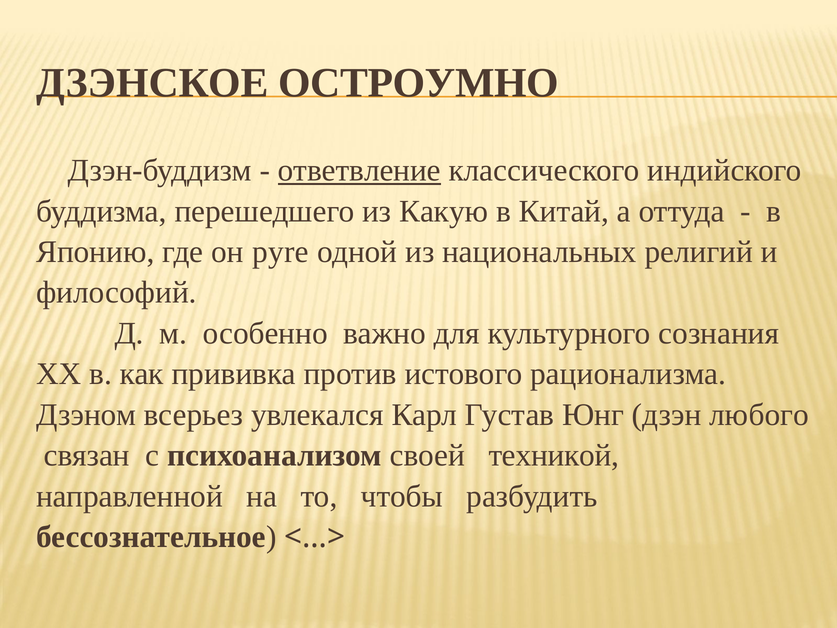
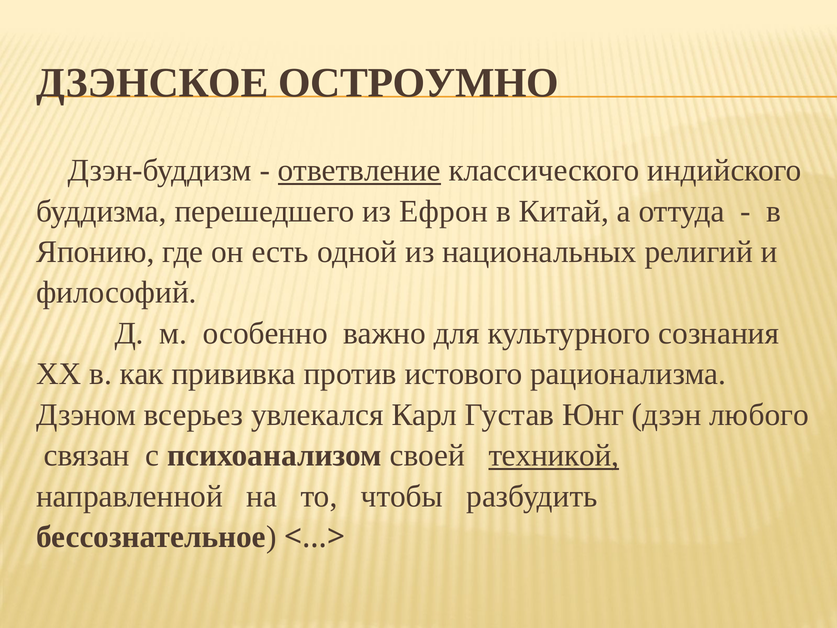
Какую: Какую -> Ефрон
pyre: pyre -> есть
техникой underline: none -> present
